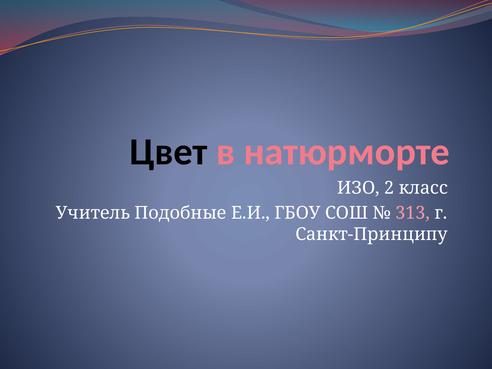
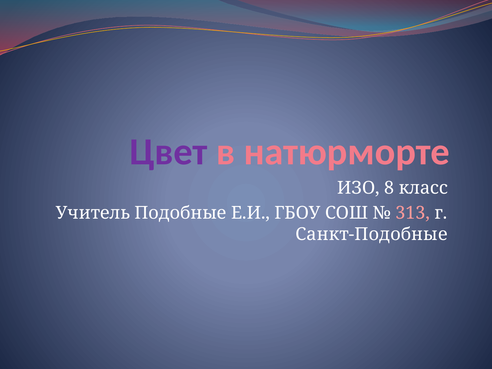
Цвет colour: black -> purple
2: 2 -> 8
Санкт-Принципу: Санкт-Принципу -> Санкт-Подобные
